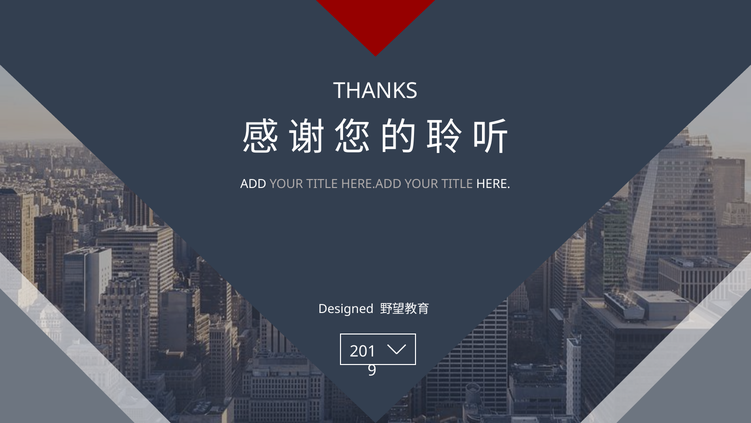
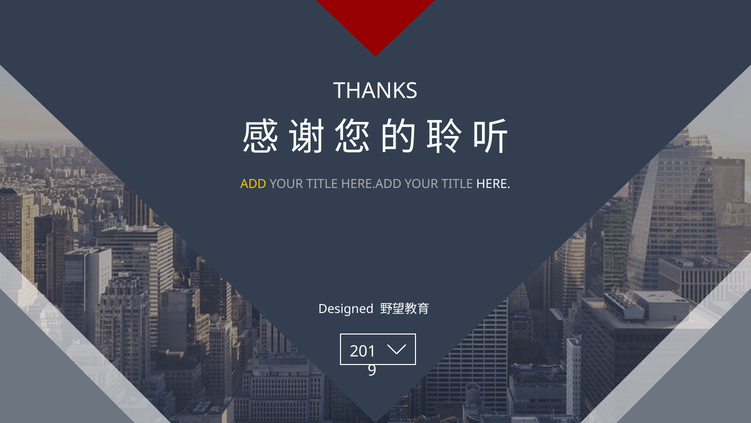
ADD colour: white -> yellow
